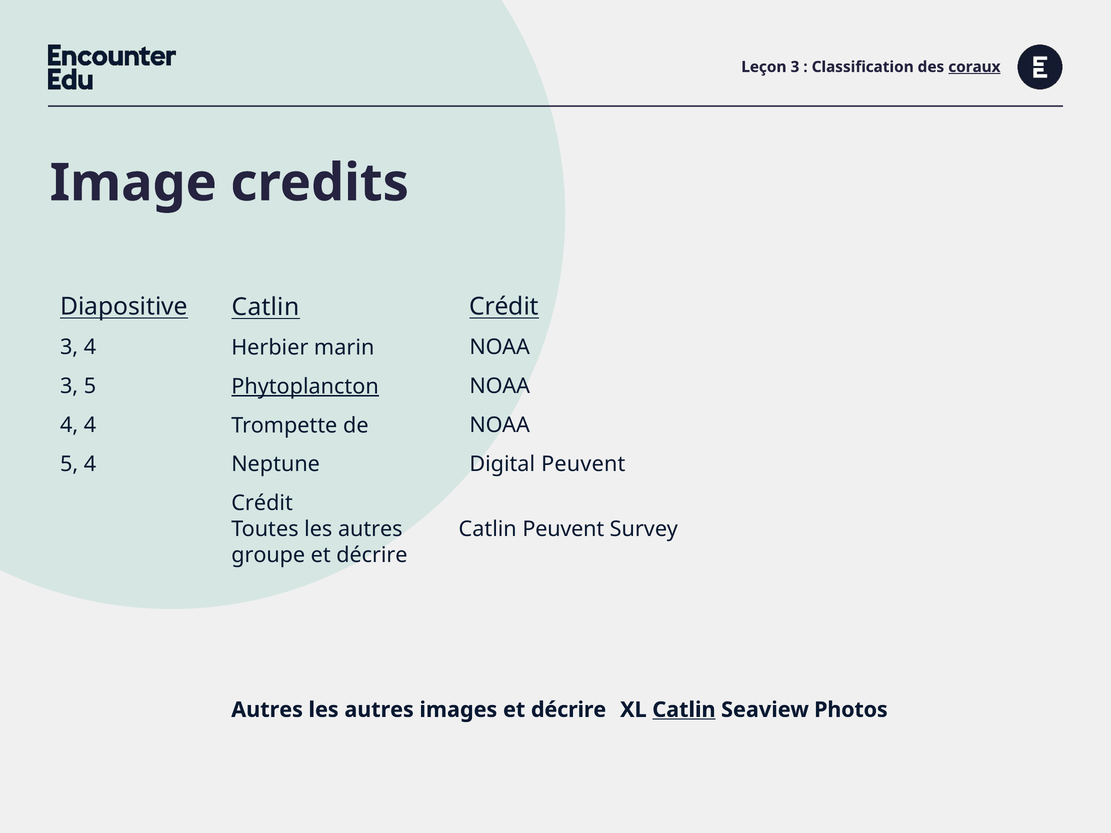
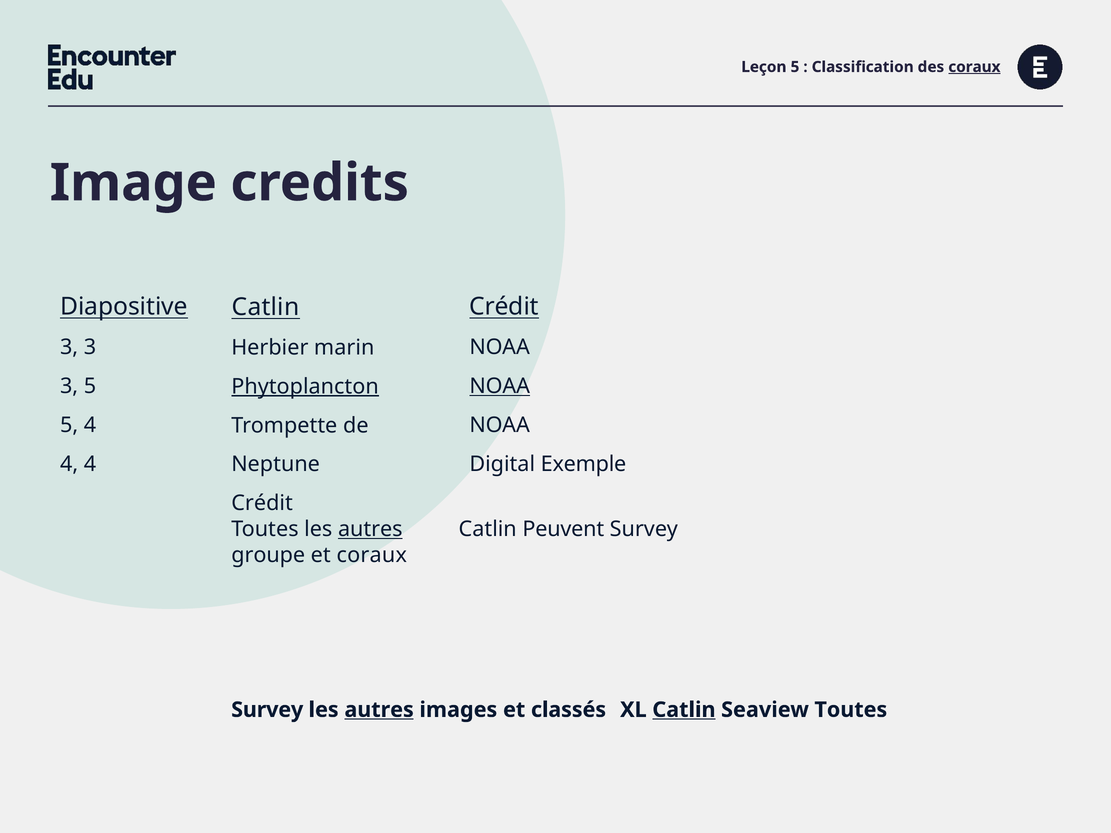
Leçon 3: 3 -> 5
4 at (90, 347): 4 -> 3
NOAA at (500, 386) underline: none -> present
4 at (69, 425): 4 -> 5
5 at (69, 464): 5 -> 4
Digital Peuvent: Peuvent -> Exemple
autres at (370, 529) underline: none -> present
décrire at (372, 555): décrire -> coraux
Autres at (267, 710): Autres -> Survey
autres at (379, 710) underline: none -> present
images et décrire: décrire -> classés
Seaview Photos: Photos -> Toutes
